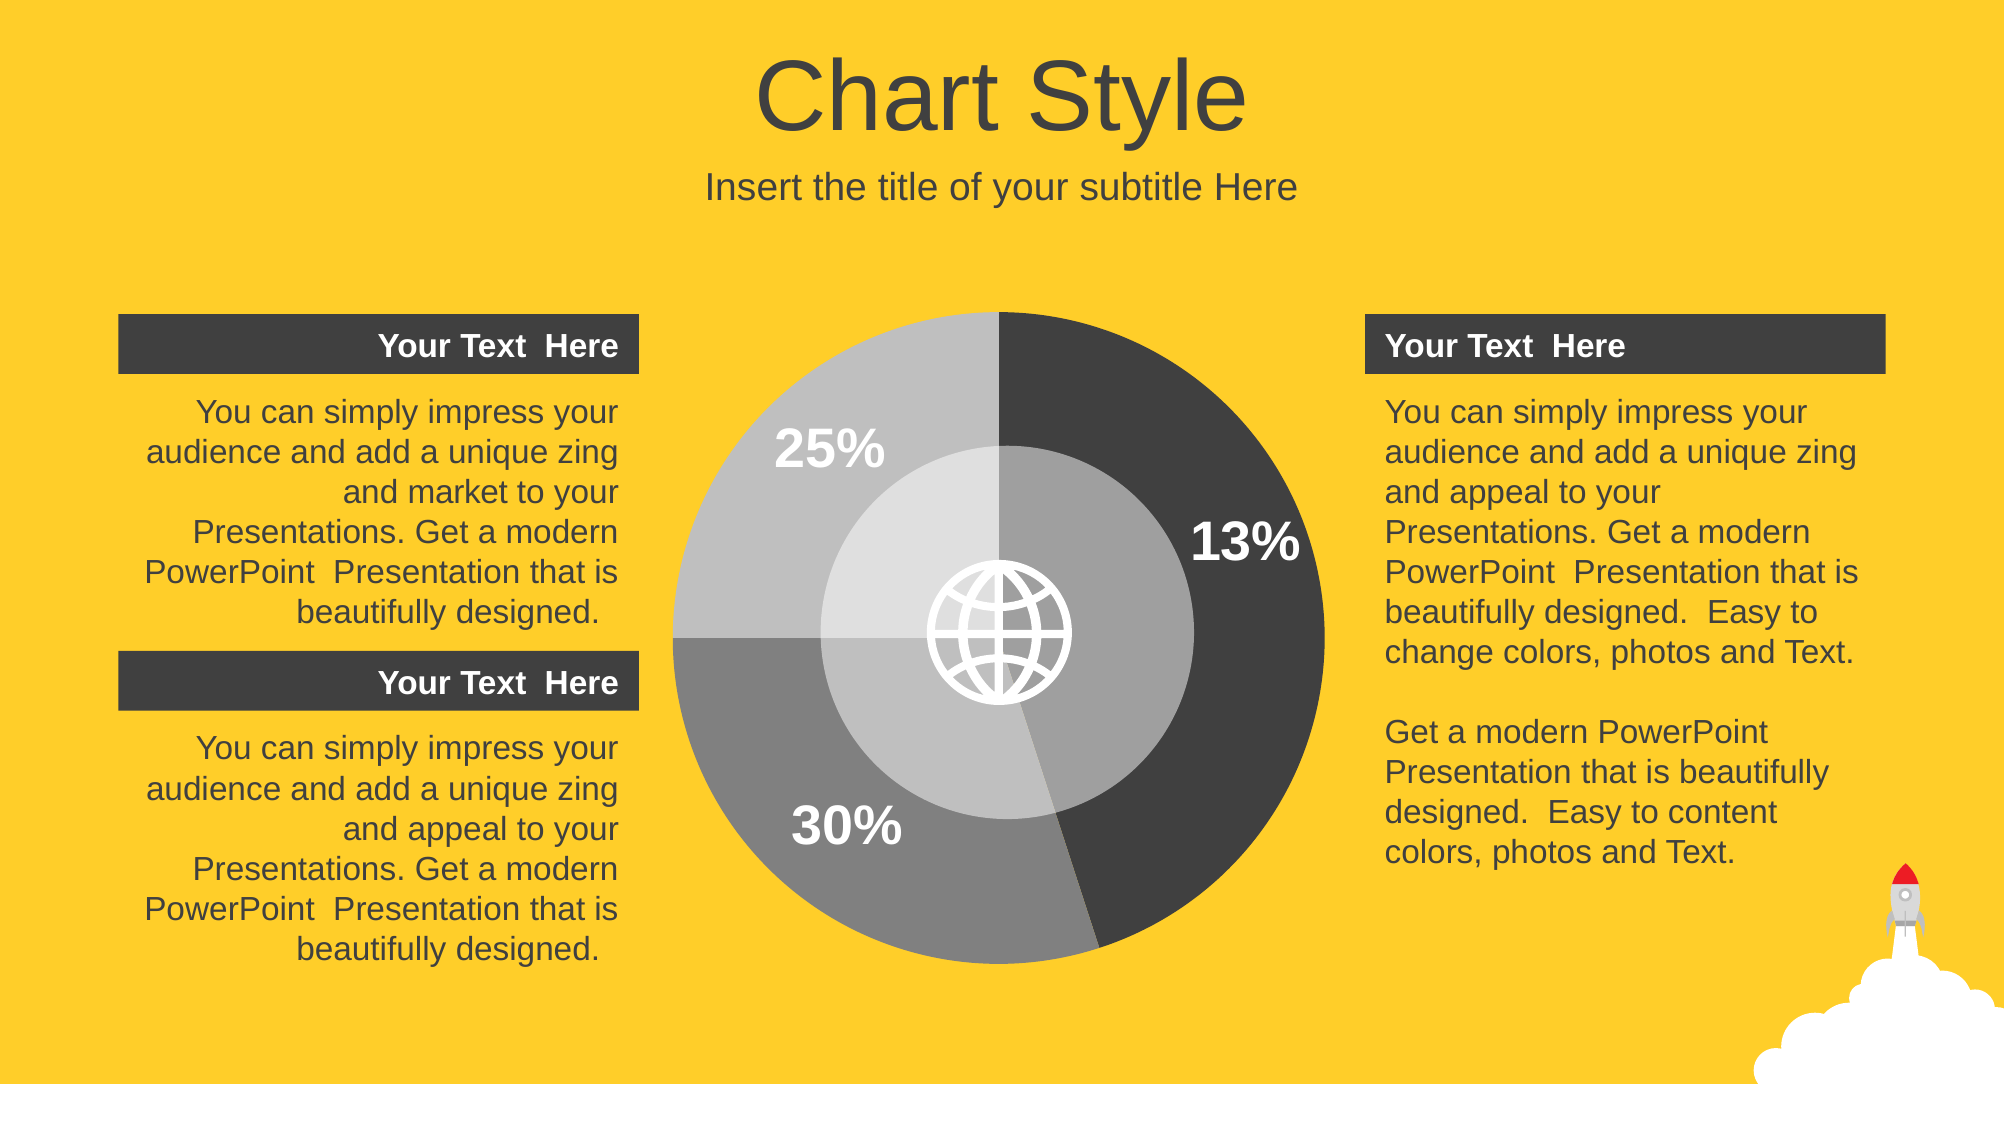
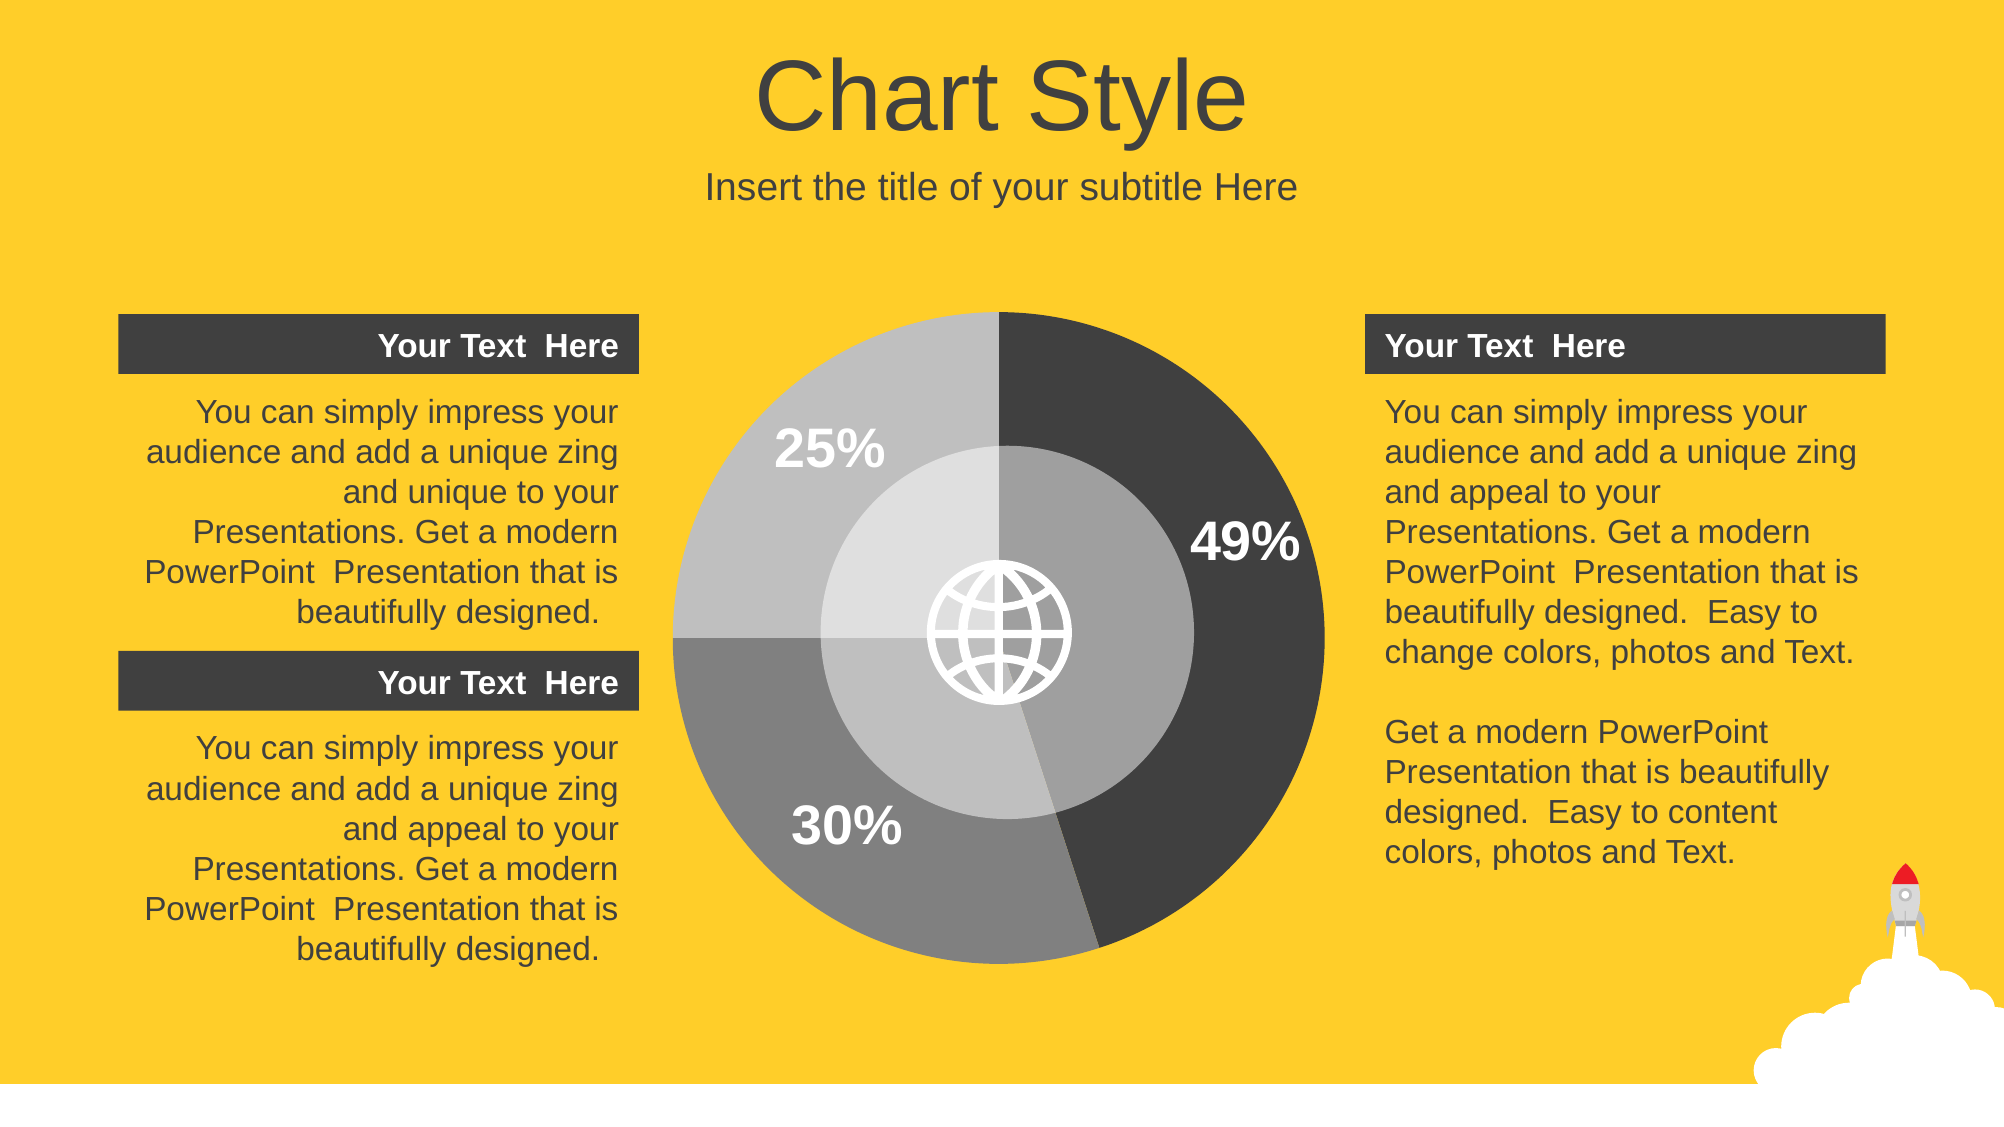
and market: market -> unique
13%: 13% -> 49%
